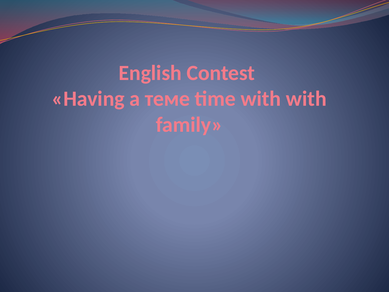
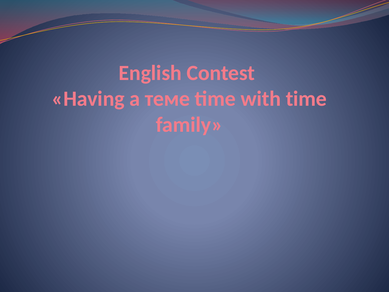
with with: with -> time
